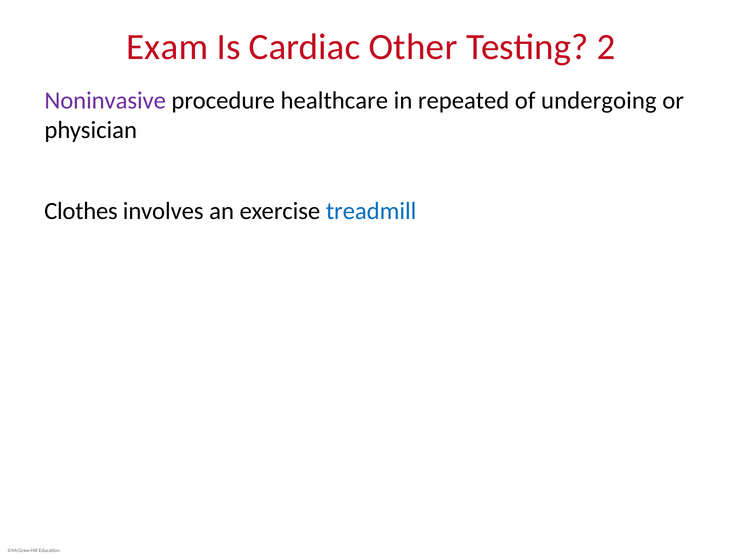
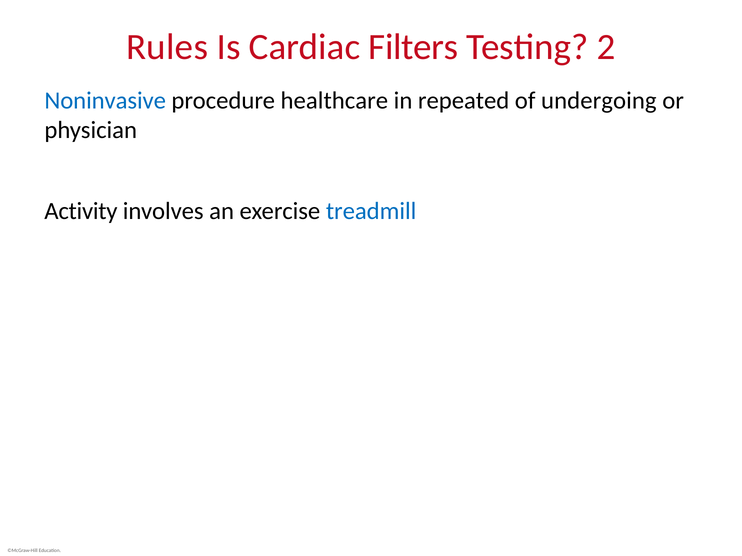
Exam: Exam -> Rules
Other: Other -> Filters
Noninvasive colour: purple -> blue
Clothes: Clothes -> Activity
